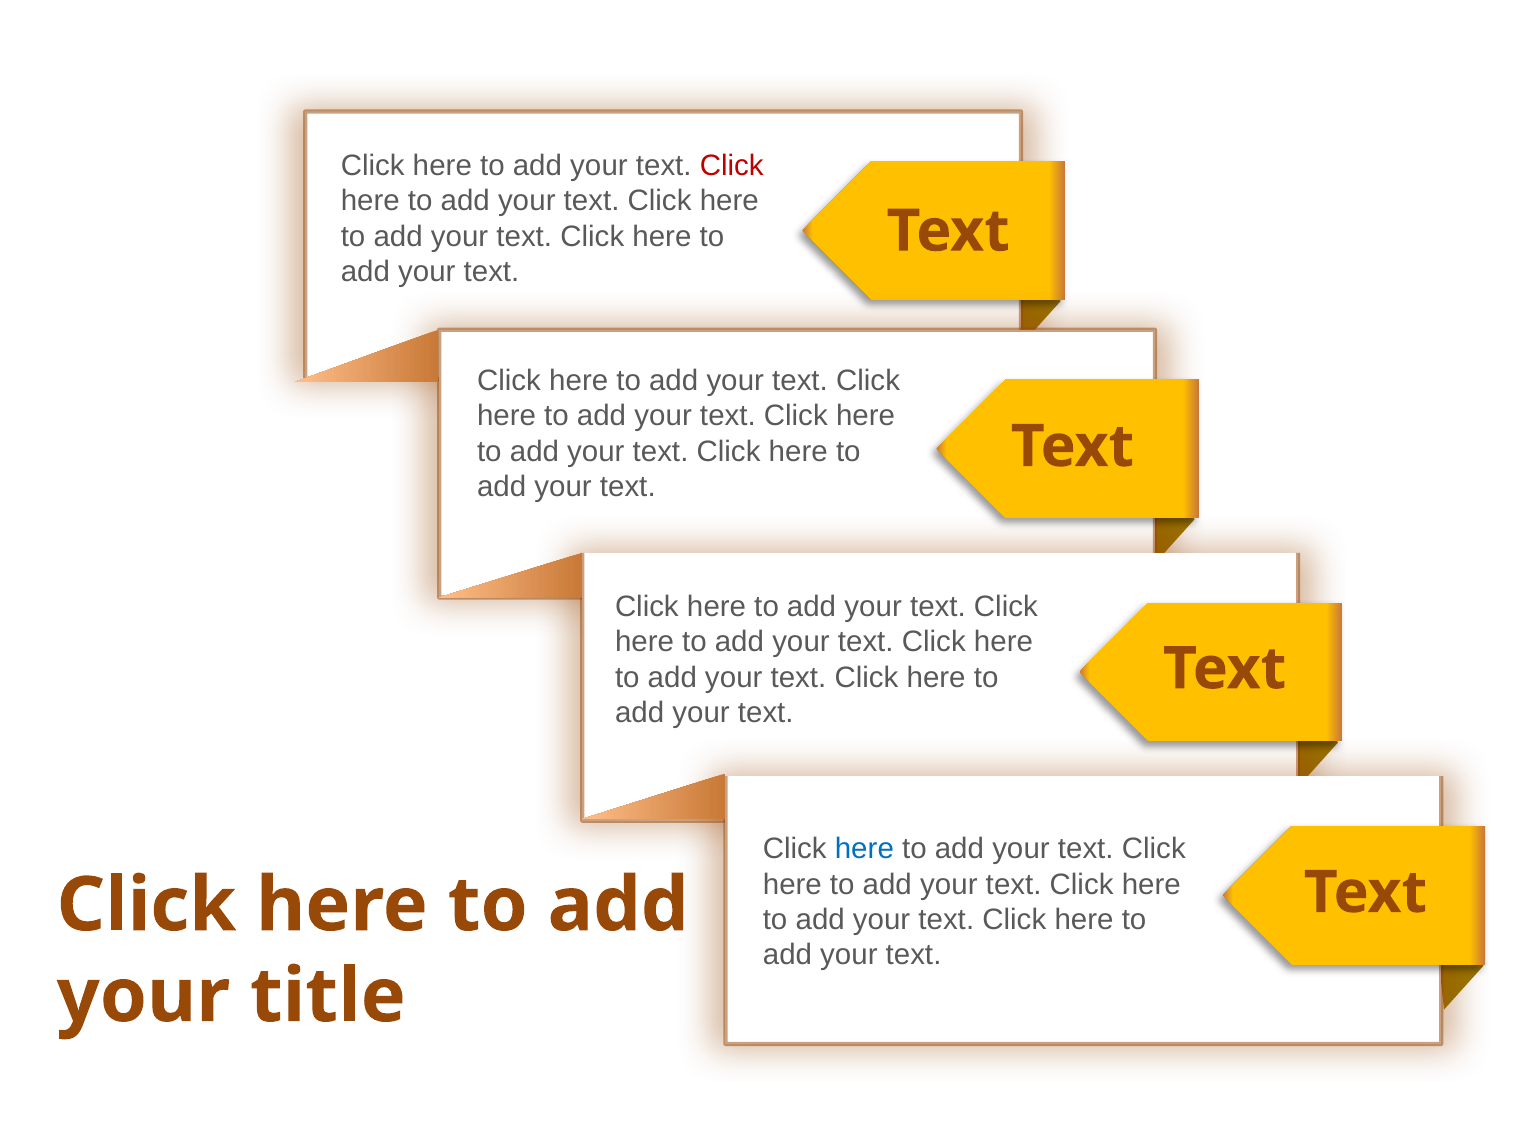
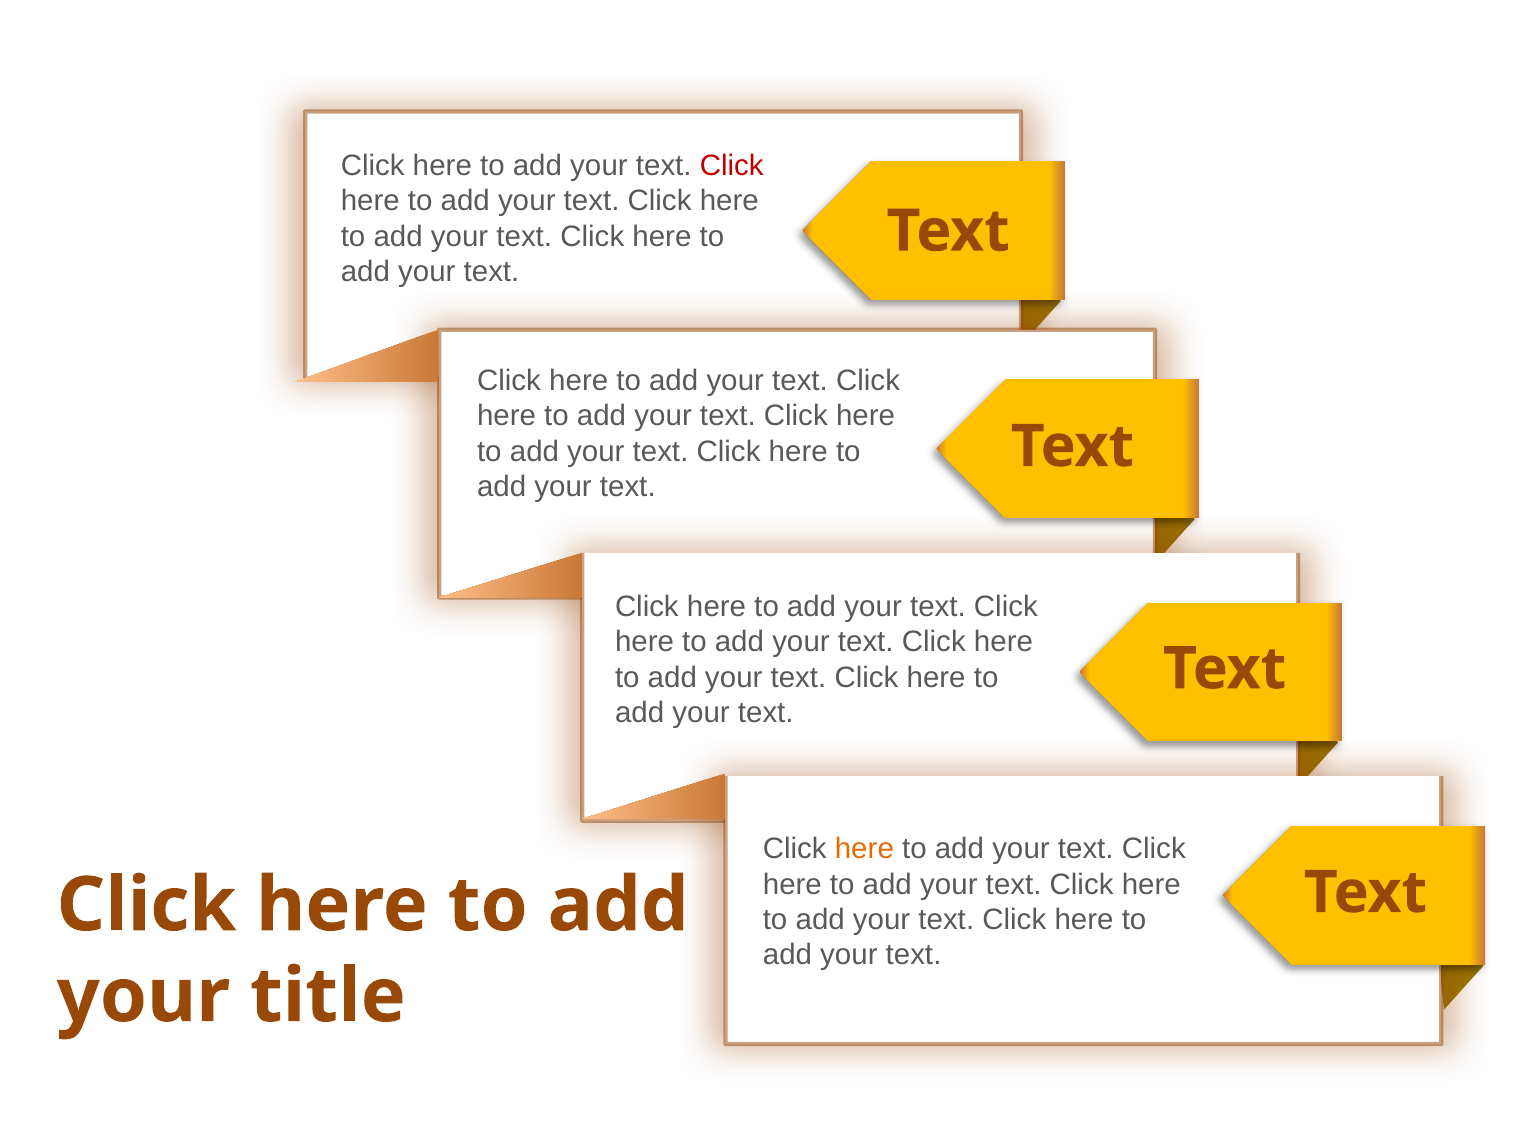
here at (864, 848) colour: blue -> orange
